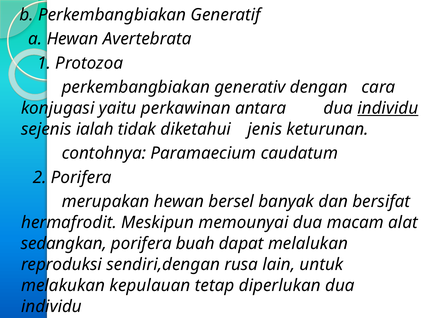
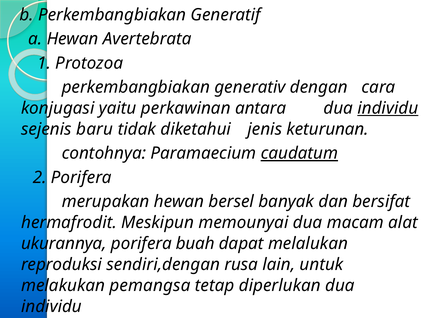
ialah: ialah -> baru
caudatum underline: none -> present
sedangkan: sedangkan -> ukurannya
kepulauan: kepulauan -> pemangsa
